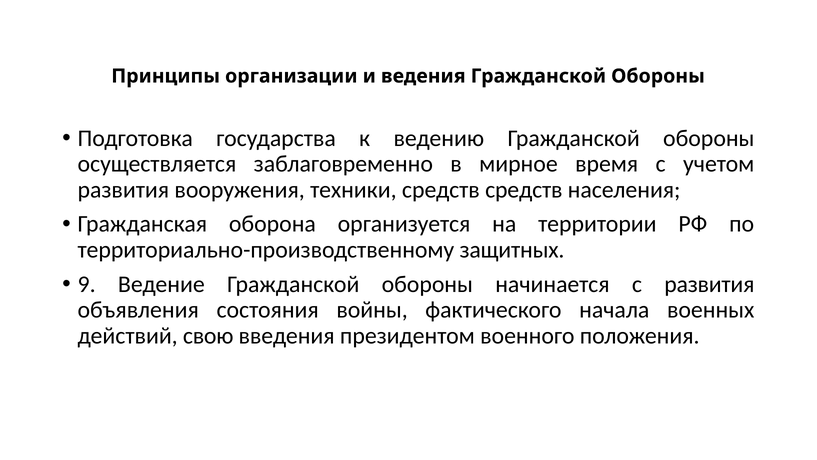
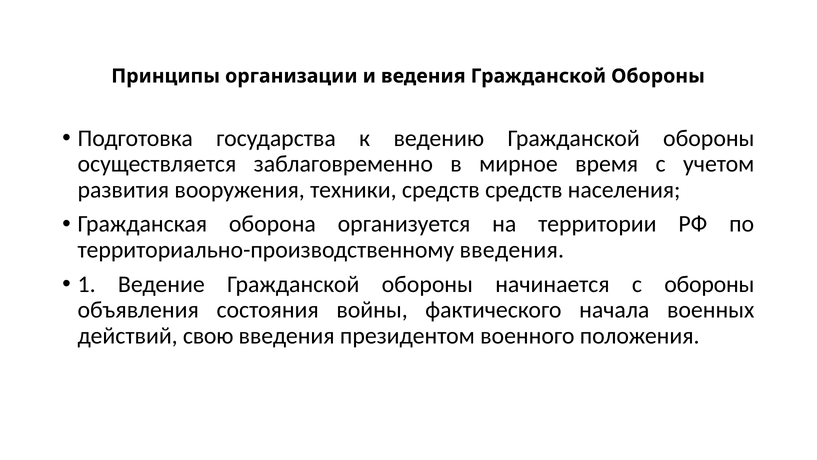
территориально-производственному защитных: защитных -> введения
9: 9 -> 1
с развития: развития -> обороны
